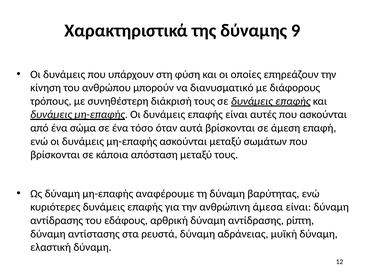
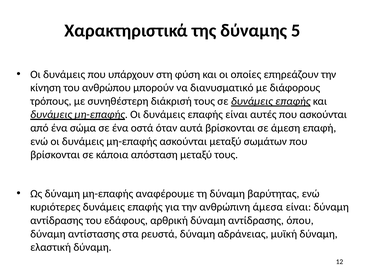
9: 9 -> 5
τόσο: τόσο -> οστά
ρίπτη: ρίπτη -> όπου
